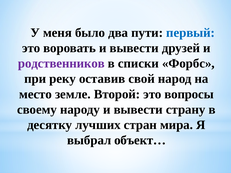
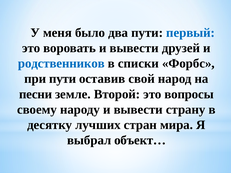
родственников colour: purple -> blue
при реку: реку -> пути
место: место -> песни
